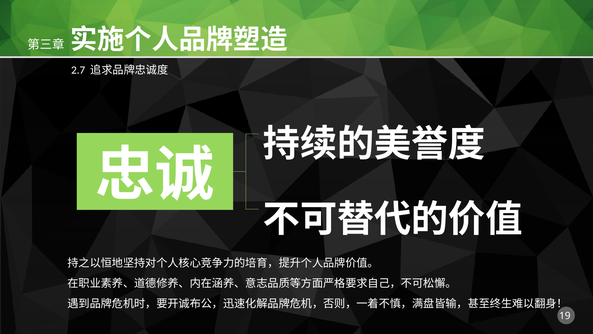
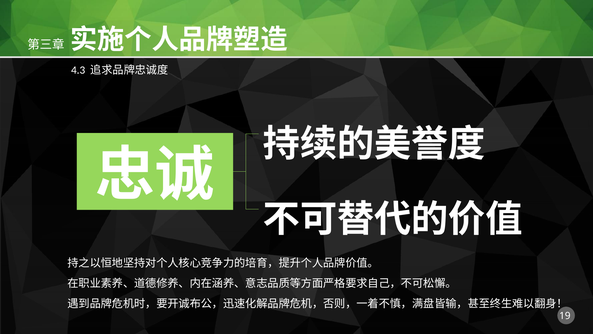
2.7: 2.7 -> 4.3
